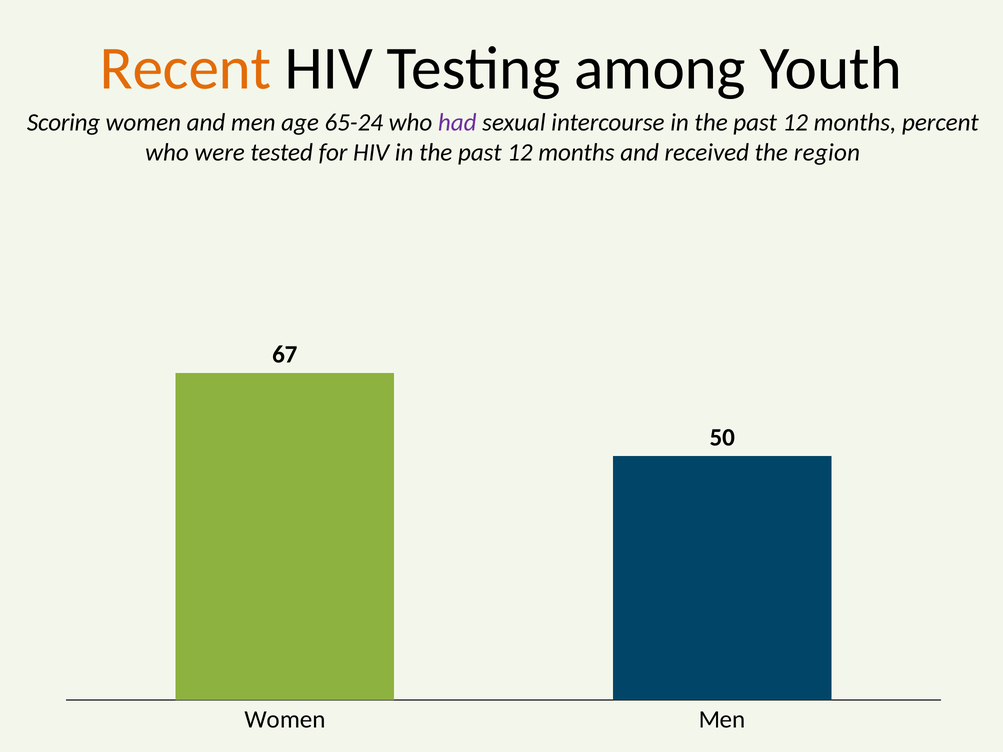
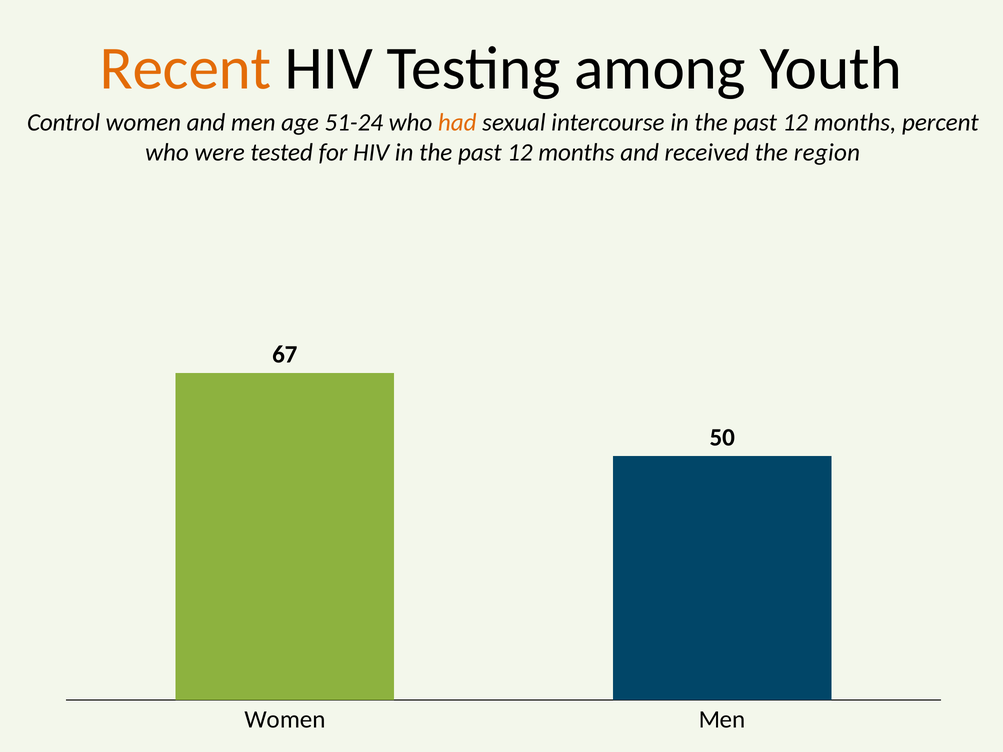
Scoring: Scoring -> Control
65-24: 65-24 -> 51-24
had colour: purple -> orange
